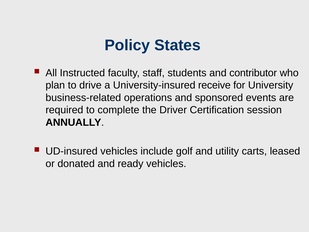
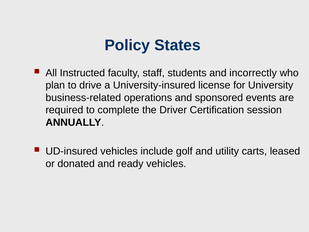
contributor: contributor -> incorrectly
receive: receive -> license
